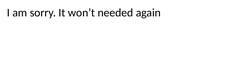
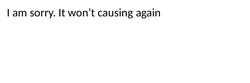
needed: needed -> causing
